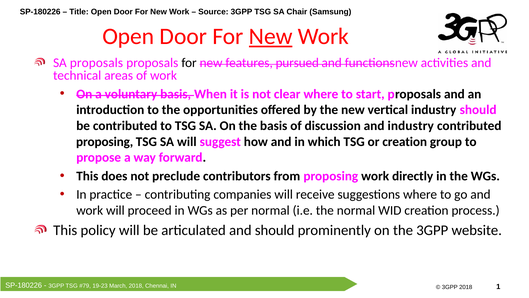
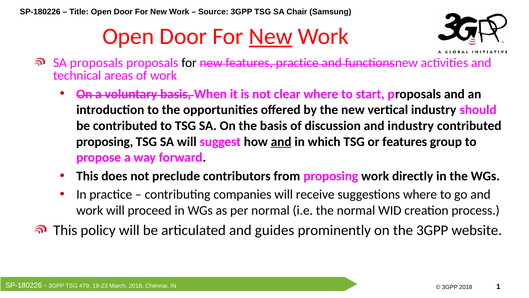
features pursued: pursued -> practice
and at (281, 141) underline: none -> present
or creation: creation -> features
and should: should -> guides
